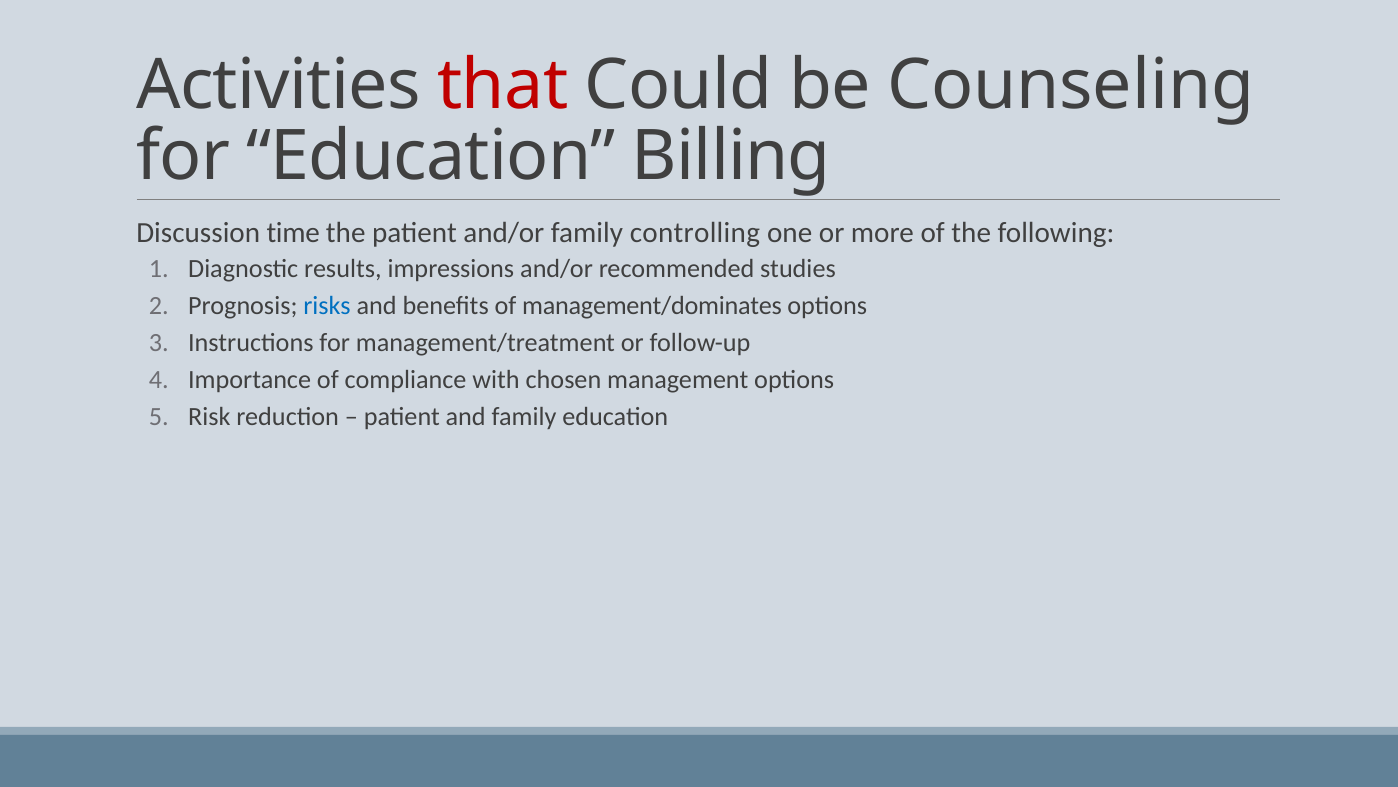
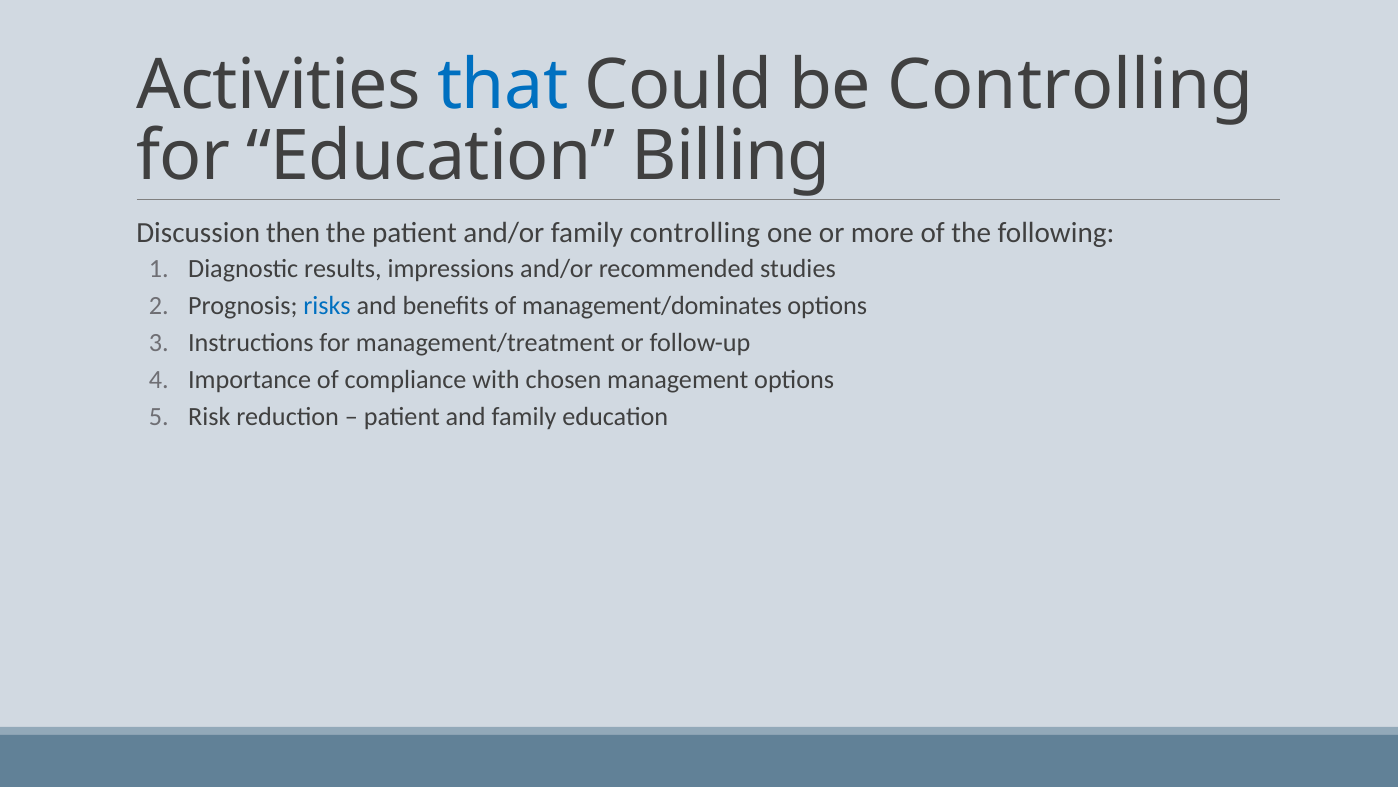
that colour: red -> blue
be Counseling: Counseling -> Controlling
time: time -> then
